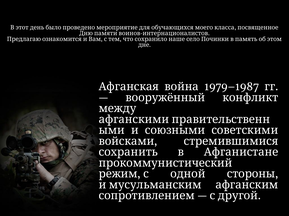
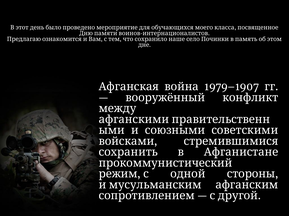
1979–1987: 1979–1987 -> 1979–1907
